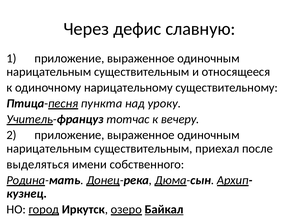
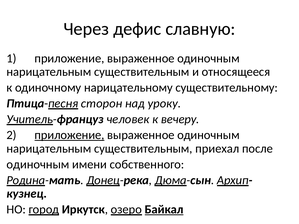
пункта: пункта -> сторон
тотчас: тотчас -> человек
приложение at (69, 135) underline: none -> present
выделяться at (38, 165): выделяться -> одиночным
